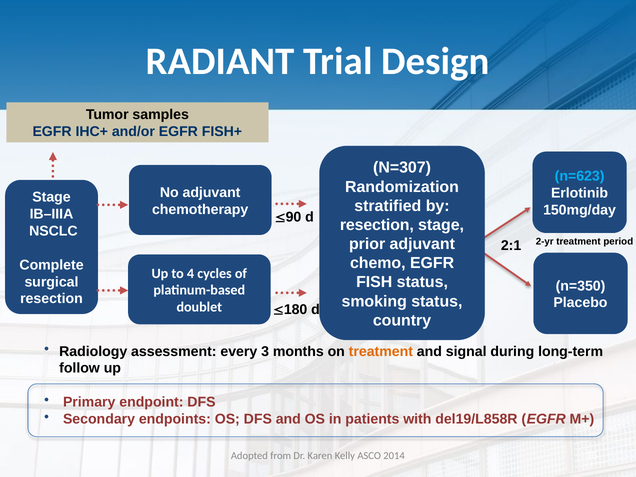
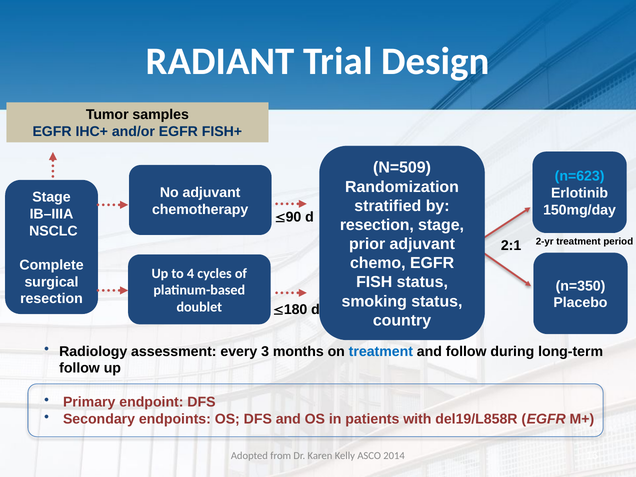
N=307: N=307 -> N=509
treatment at (381, 351) colour: orange -> blue
and signal: signal -> follow
